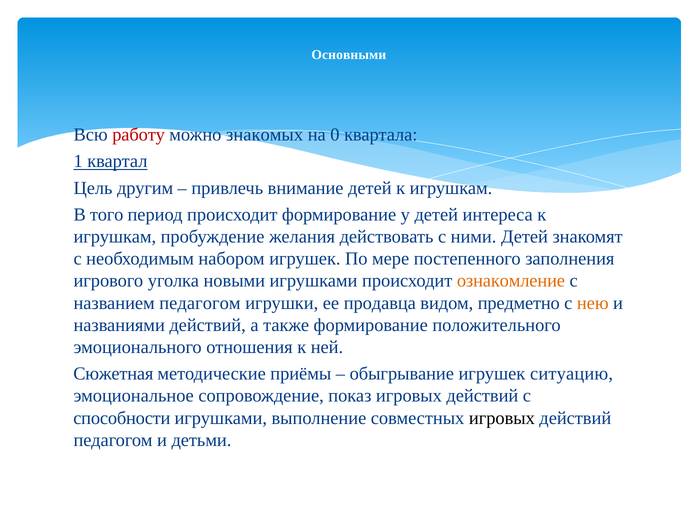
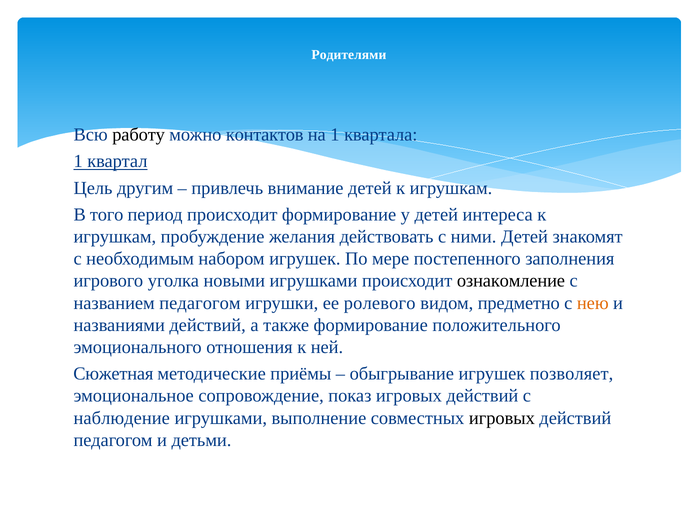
Основными: Основными -> Родителями
работу colour: red -> black
знакомых: знакомых -> контактов
на 0: 0 -> 1
ознакомление colour: orange -> black
продавца: продавца -> ролевого
ситуацию: ситуацию -> позволяет
способности: способности -> наблюдение
